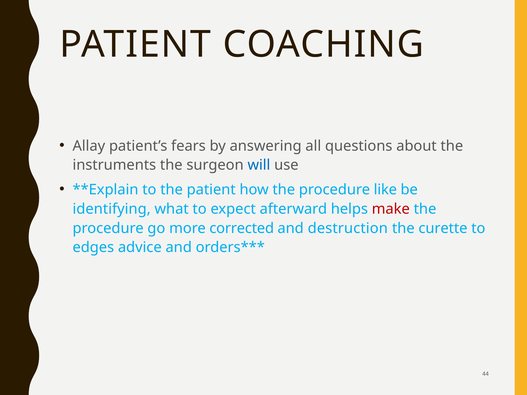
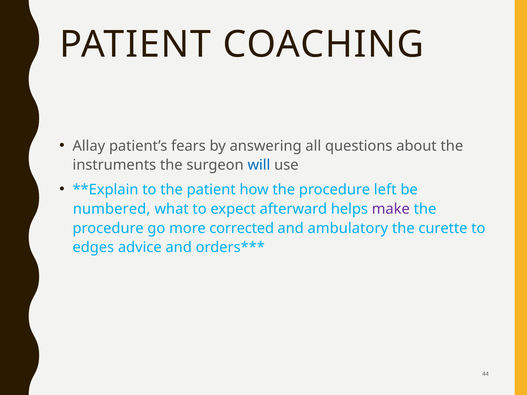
like: like -> left
identifying: identifying -> numbered
make colour: red -> purple
destruction: destruction -> ambulatory
